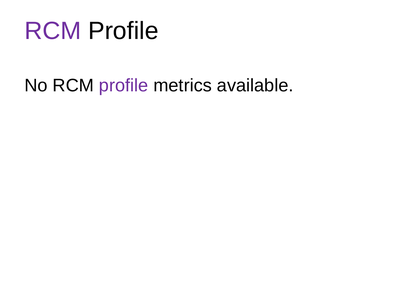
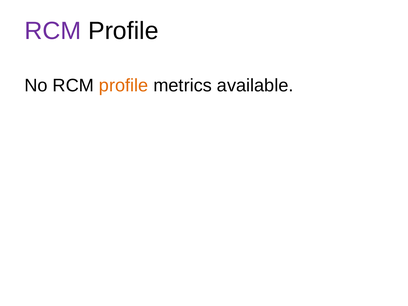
profile at (124, 86) colour: purple -> orange
